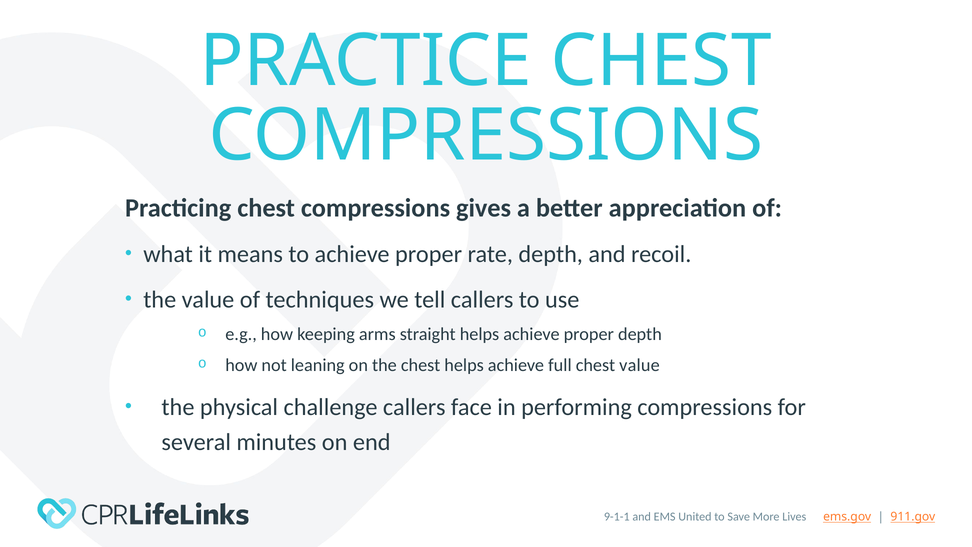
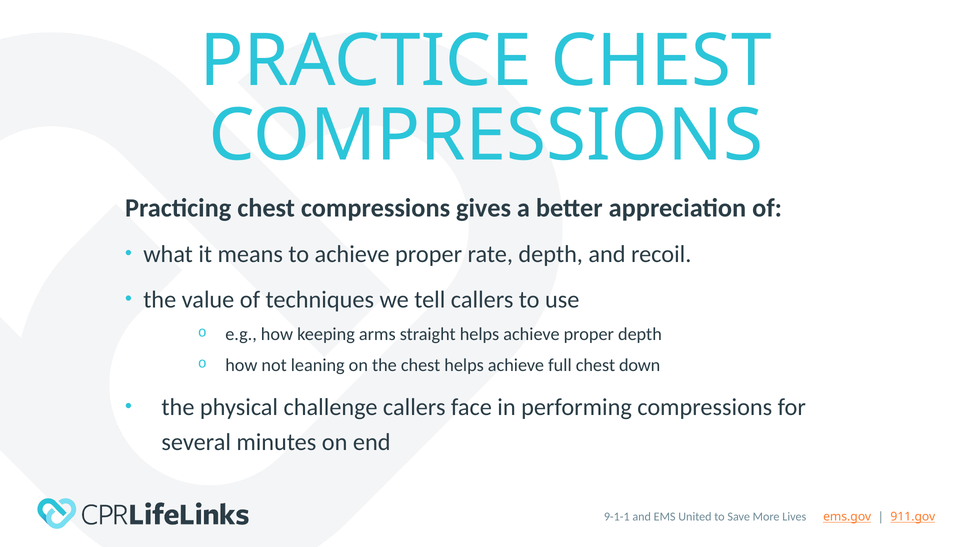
chest value: value -> down
